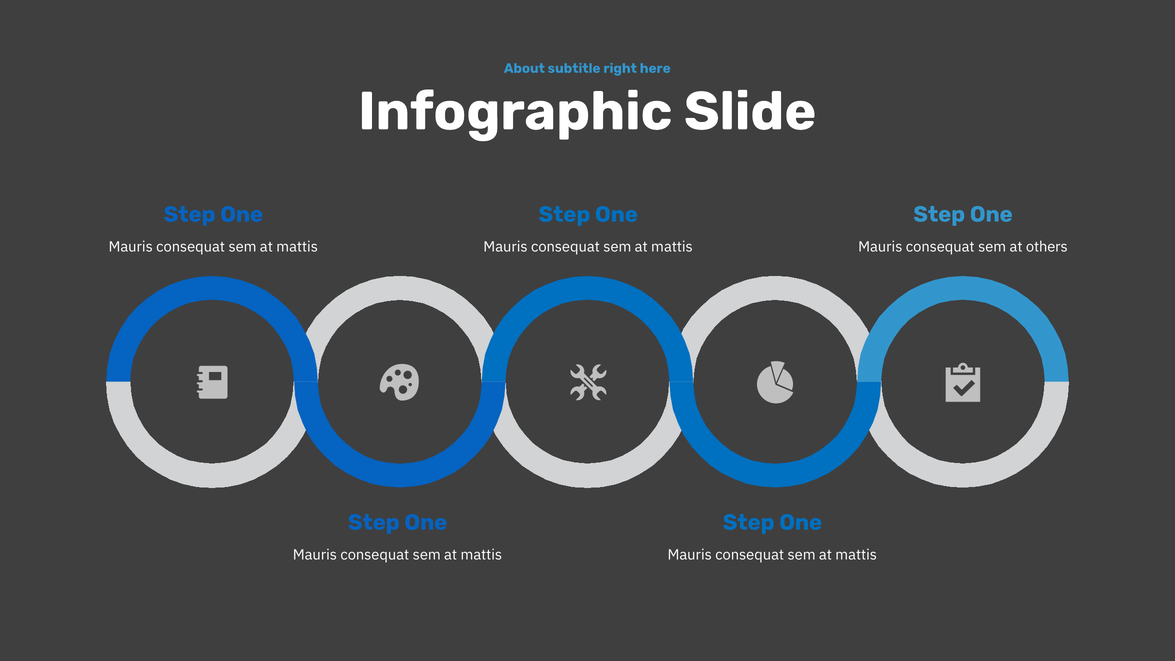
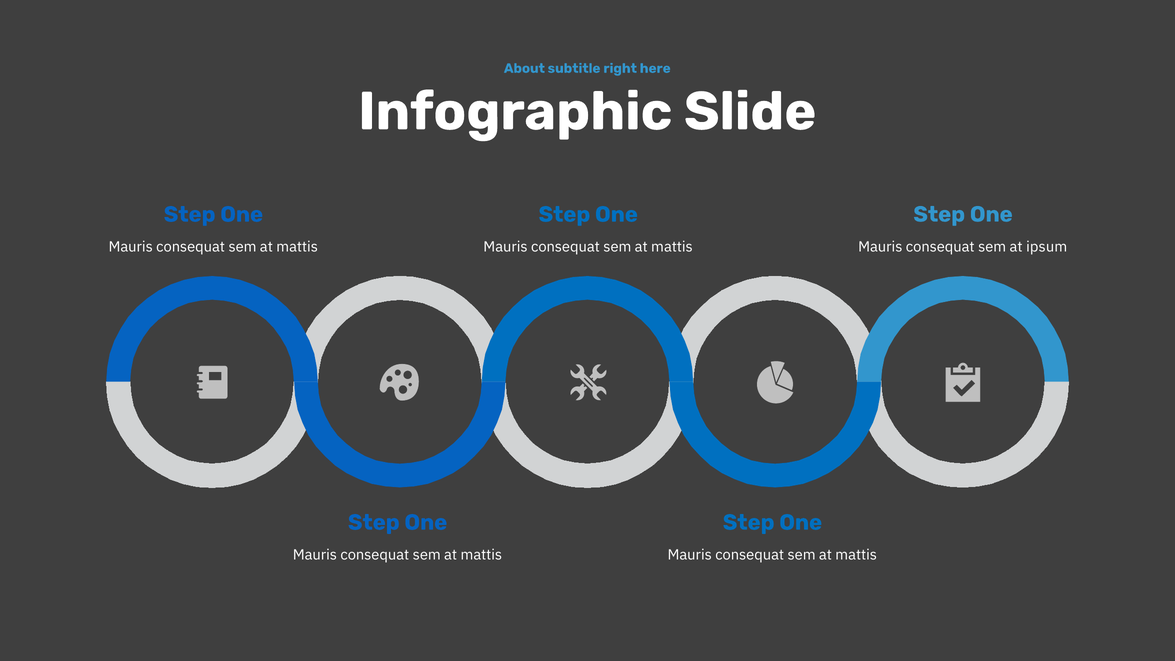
others: others -> ipsum
